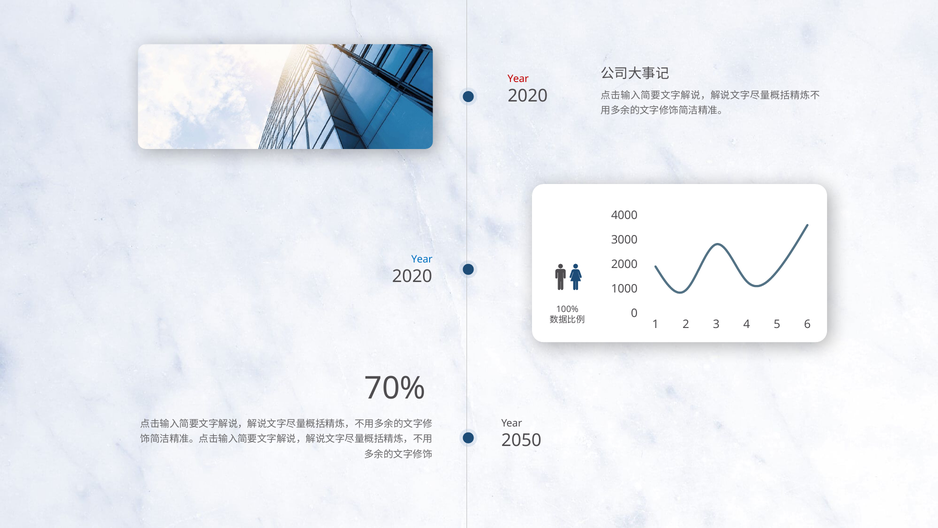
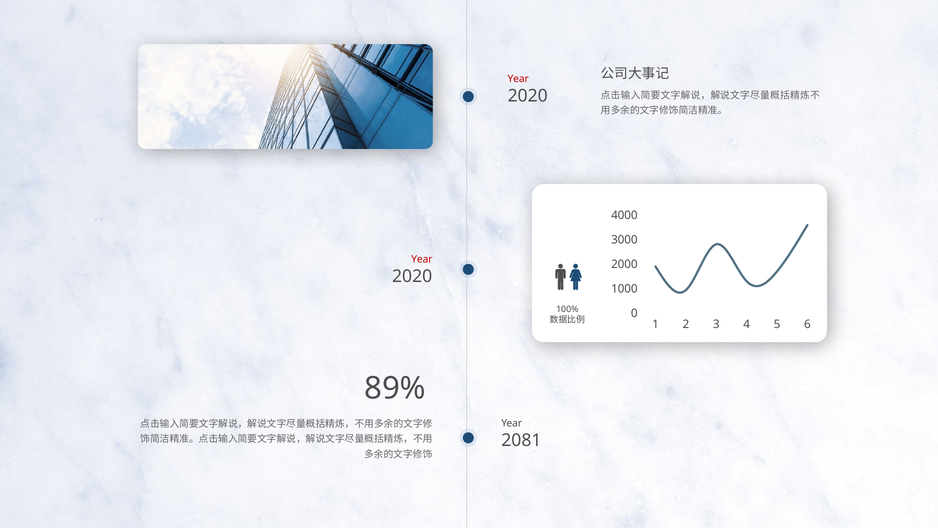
Year at (422, 259) colour: blue -> red
70%: 70% -> 89%
2050: 2050 -> 2081
